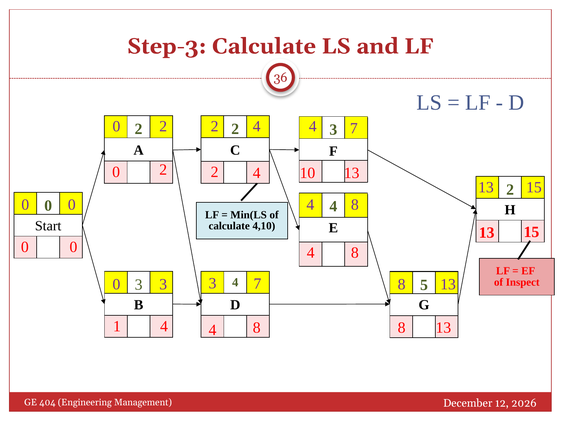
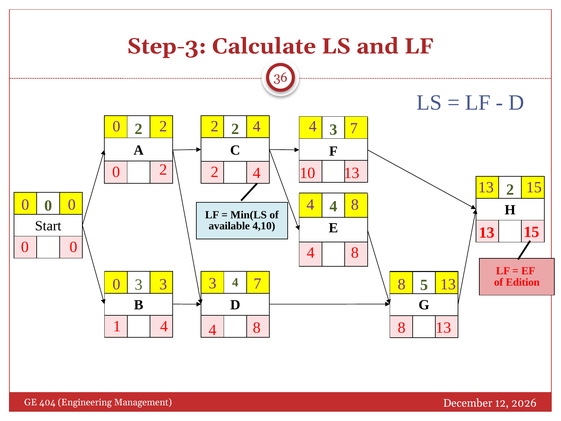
calculate at (229, 226): calculate -> available
Inspect: Inspect -> Edition
